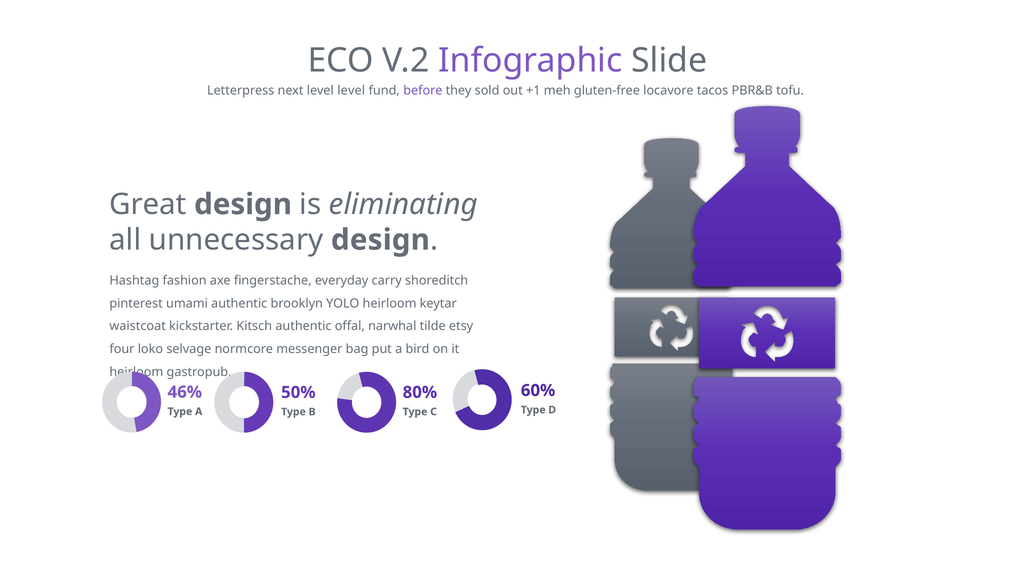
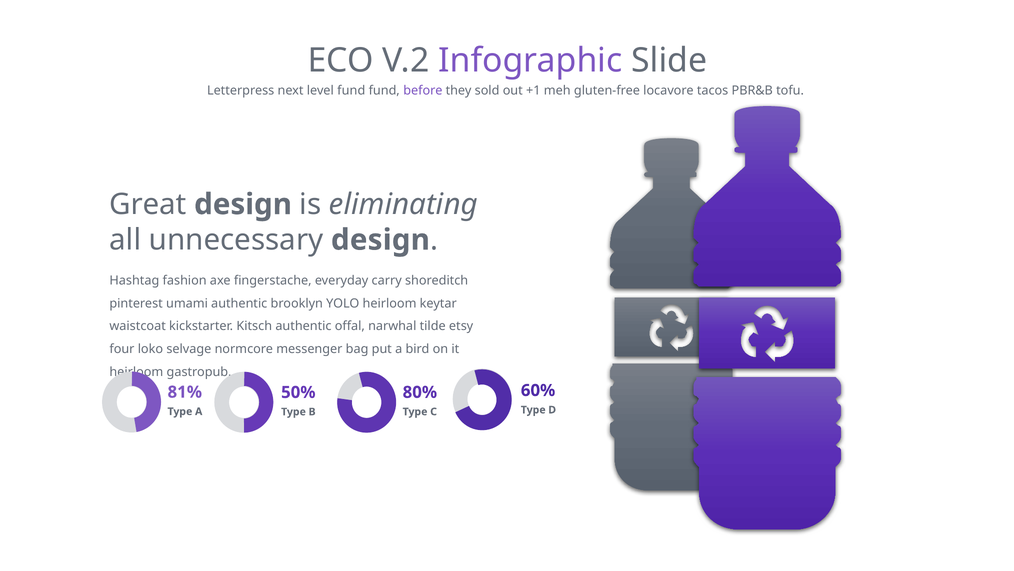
level level: level -> fund
46%: 46% -> 81%
